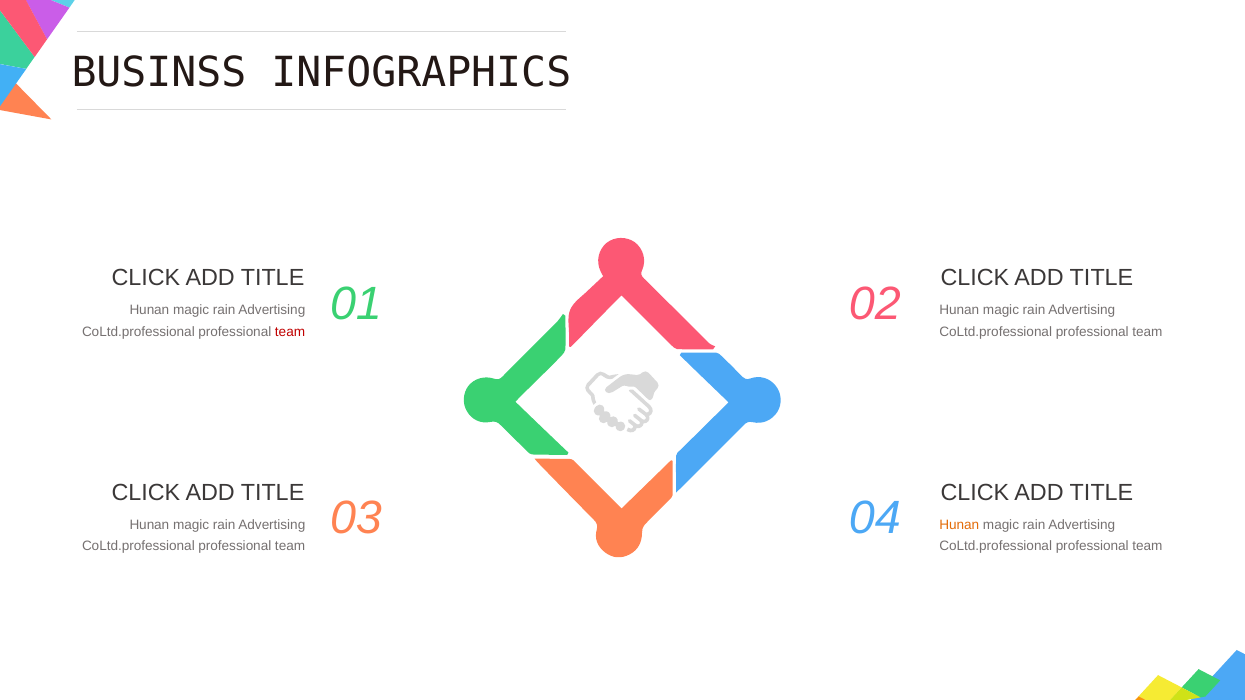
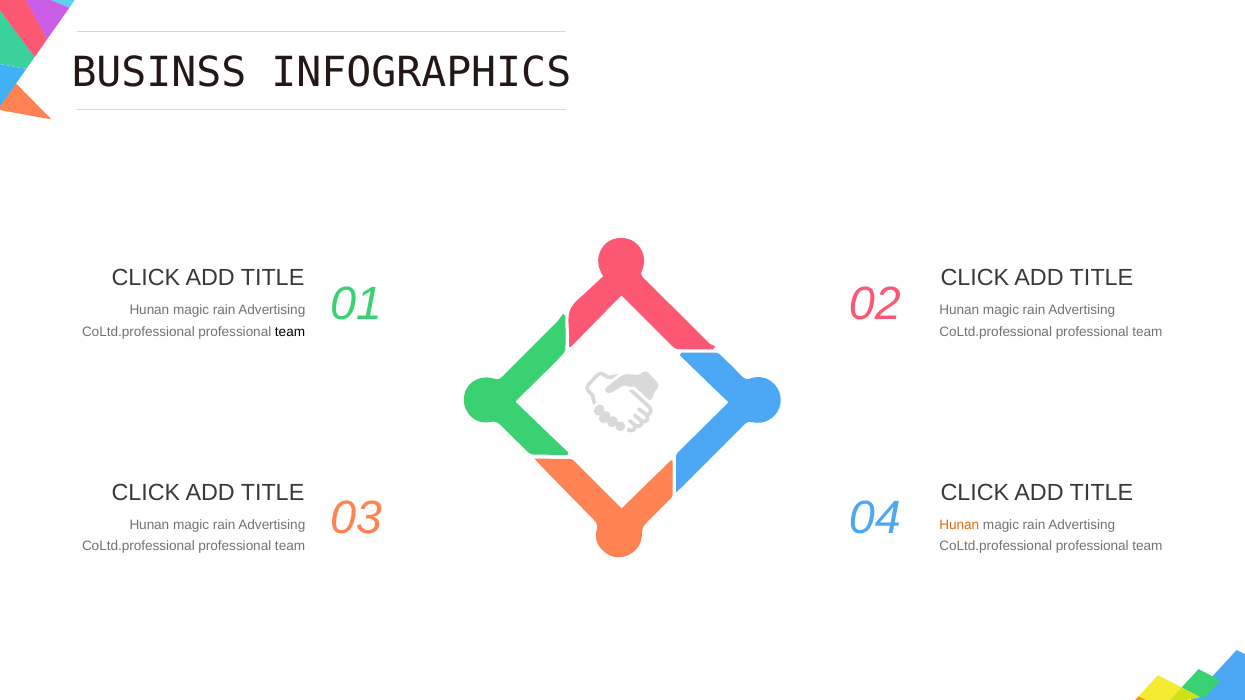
team at (290, 332) colour: red -> black
